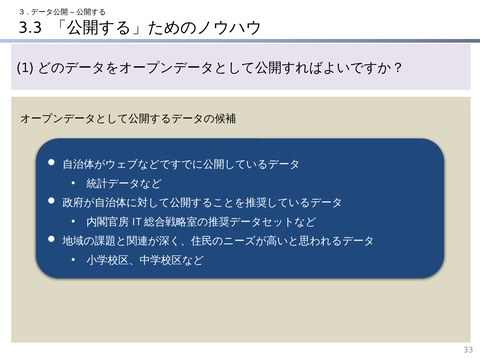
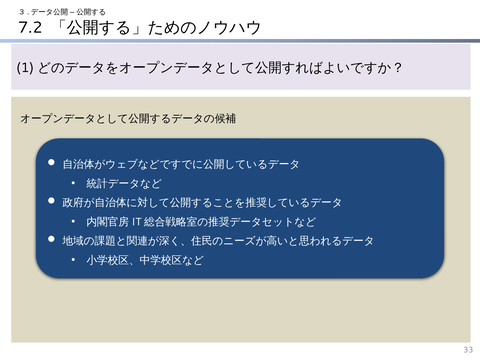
3.3: 3.3 -> 7.2
